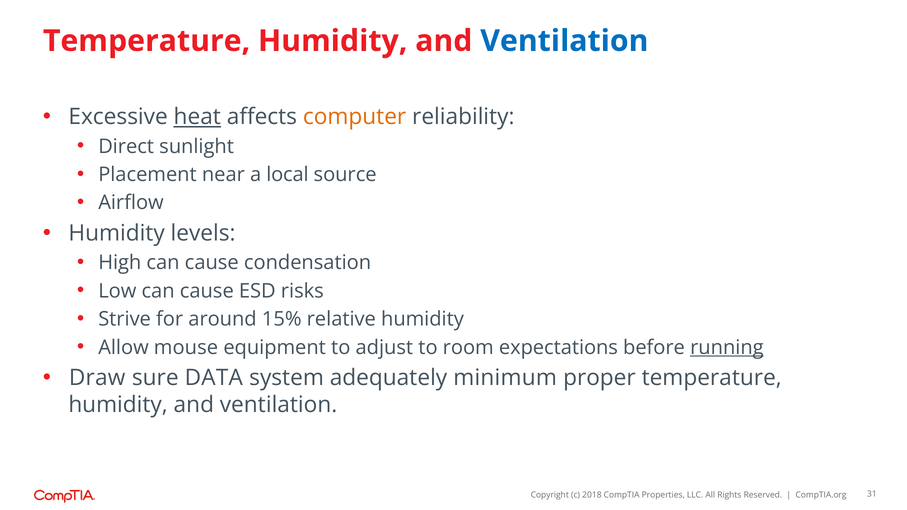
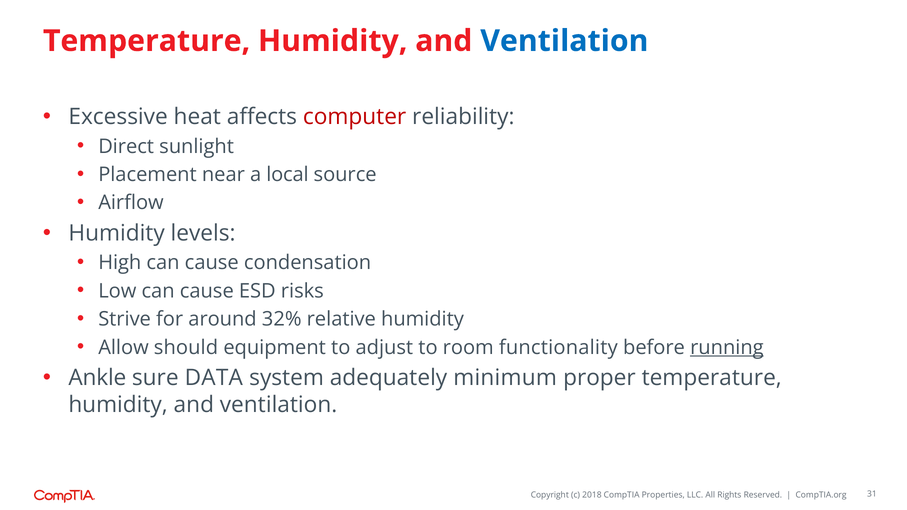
heat underline: present -> none
computer colour: orange -> red
15%: 15% -> 32%
mouse: mouse -> should
expectations: expectations -> functionality
Draw: Draw -> Ankle
